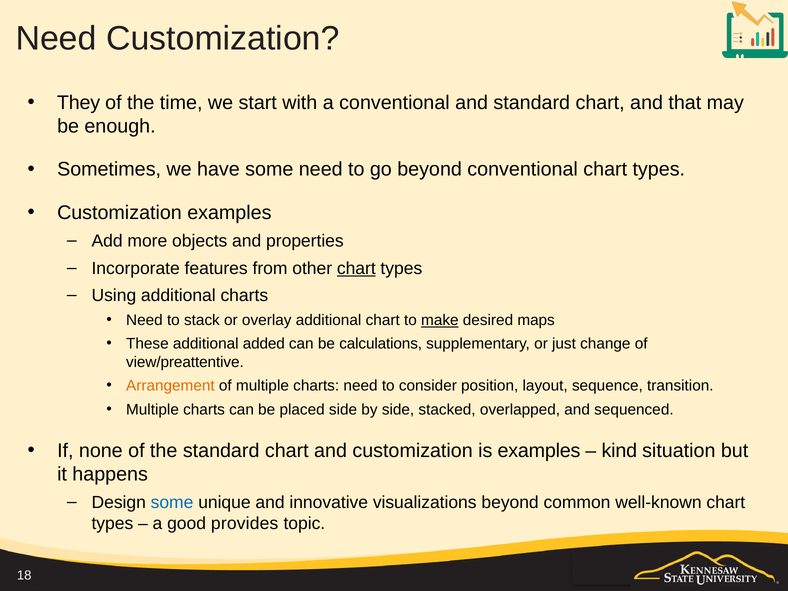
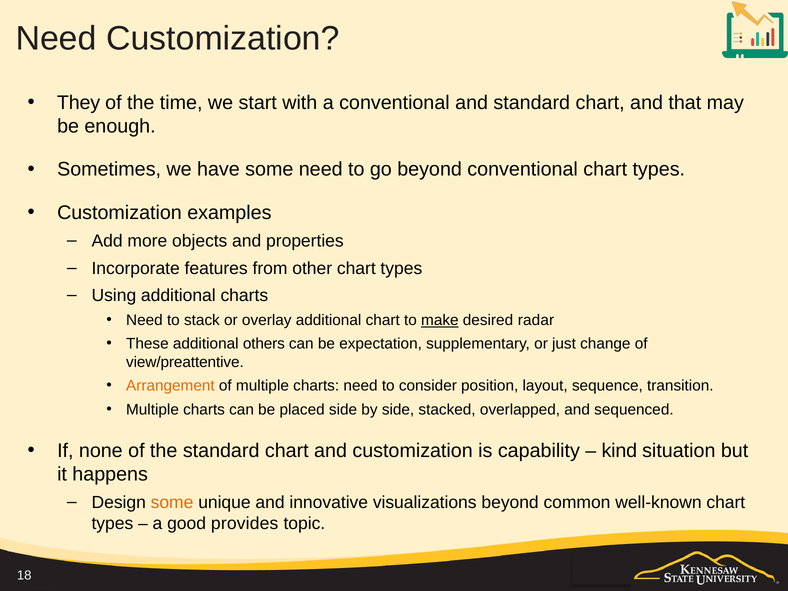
chart at (356, 268) underline: present -> none
maps: maps -> radar
added: added -> others
calculations: calculations -> expectation
is examples: examples -> capability
some at (172, 503) colour: blue -> orange
